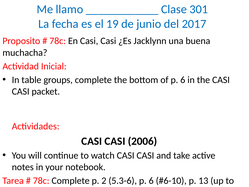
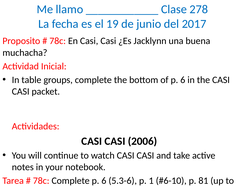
301: 301 -> 278
Complete p 2: 2 -> 6
5.3-6 p 6: 6 -> 1
13: 13 -> 81
